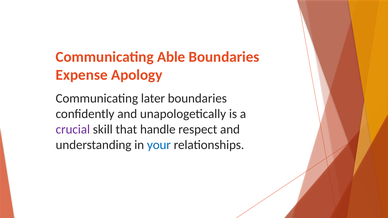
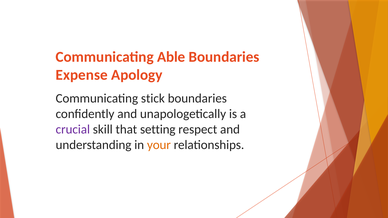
later: later -> stick
handle: handle -> setting
your colour: blue -> orange
